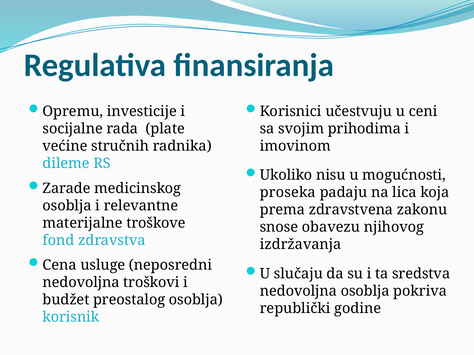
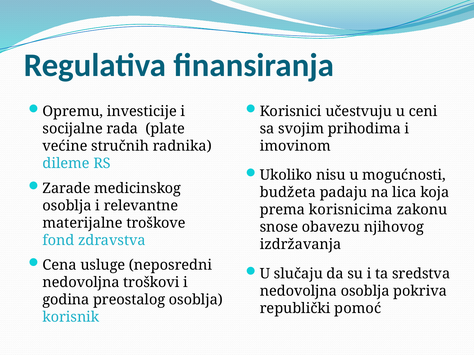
proseka: proseka -> budžeta
zdravstvena: zdravstvena -> korisnicima
budžet: budžet -> godina
godine: godine -> pomoć
